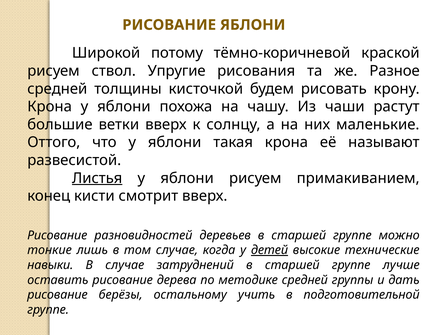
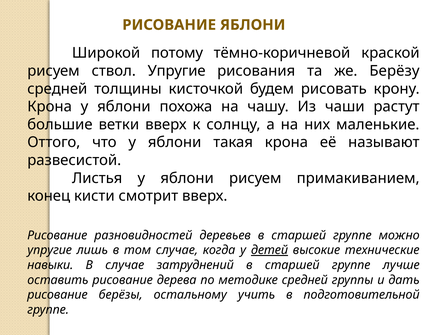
Разное: Разное -> Берёзу
Листья underline: present -> none
тонкие at (50, 250): тонкие -> упругие
